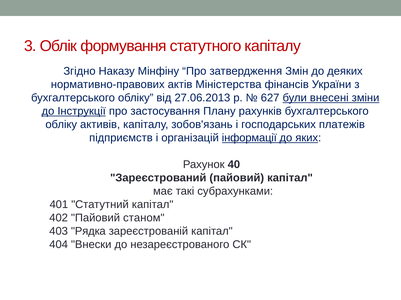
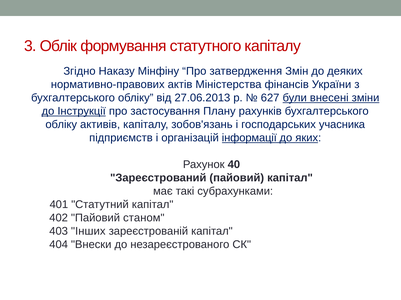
платежів: платежів -> учасника
Рядка: Рядка -> Інших
